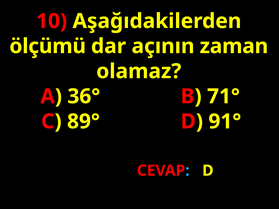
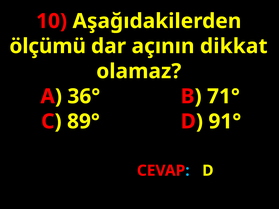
zaman: zaman -> dikkat
